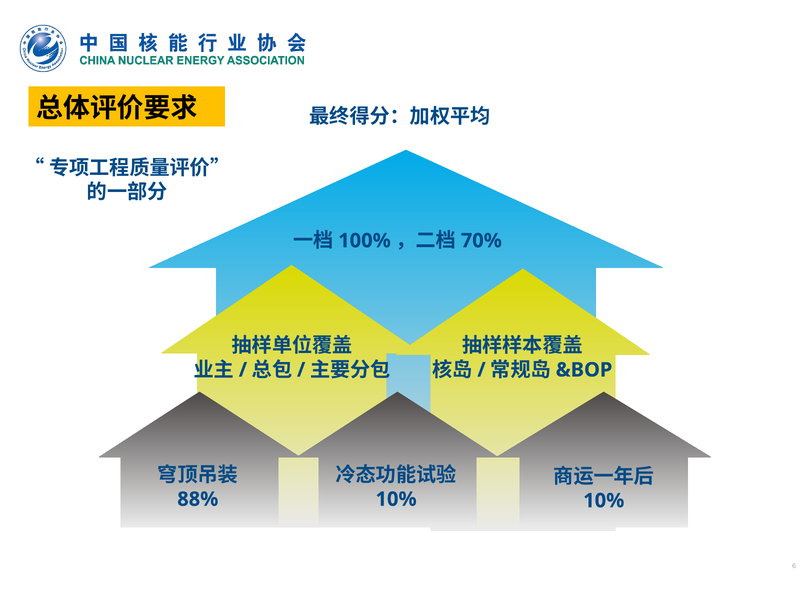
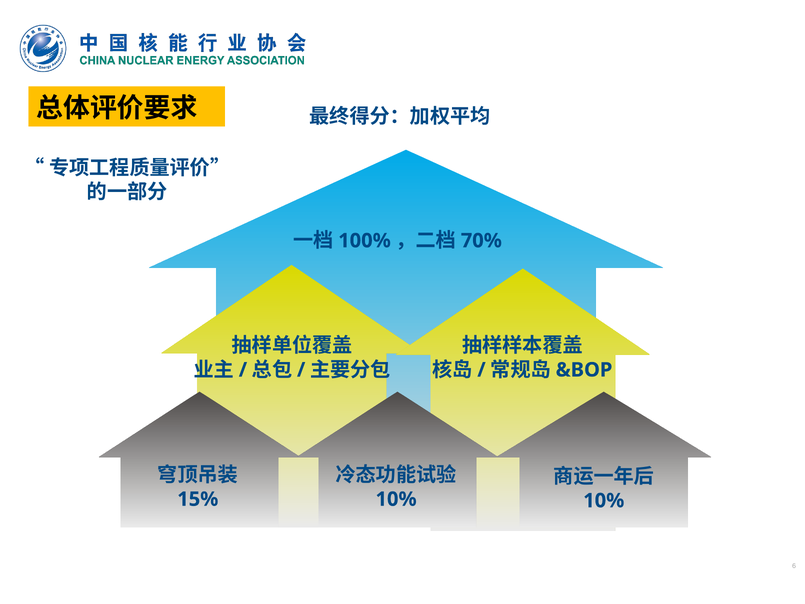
88%: 88% -> 15%
